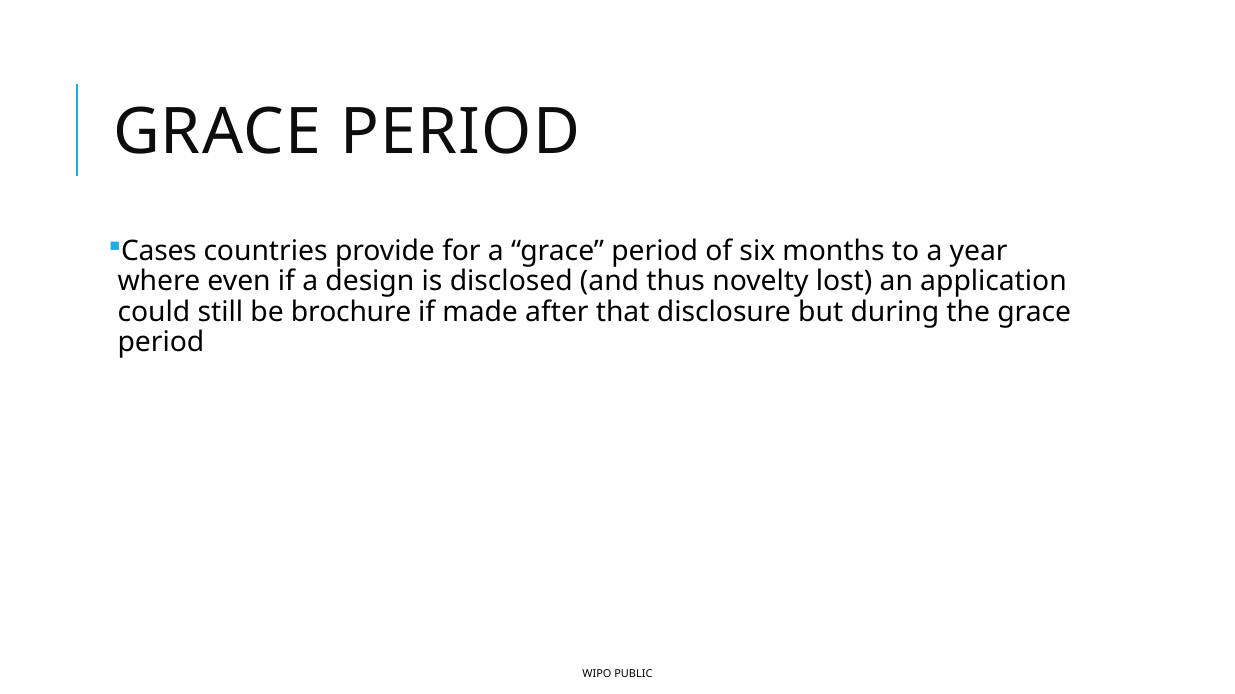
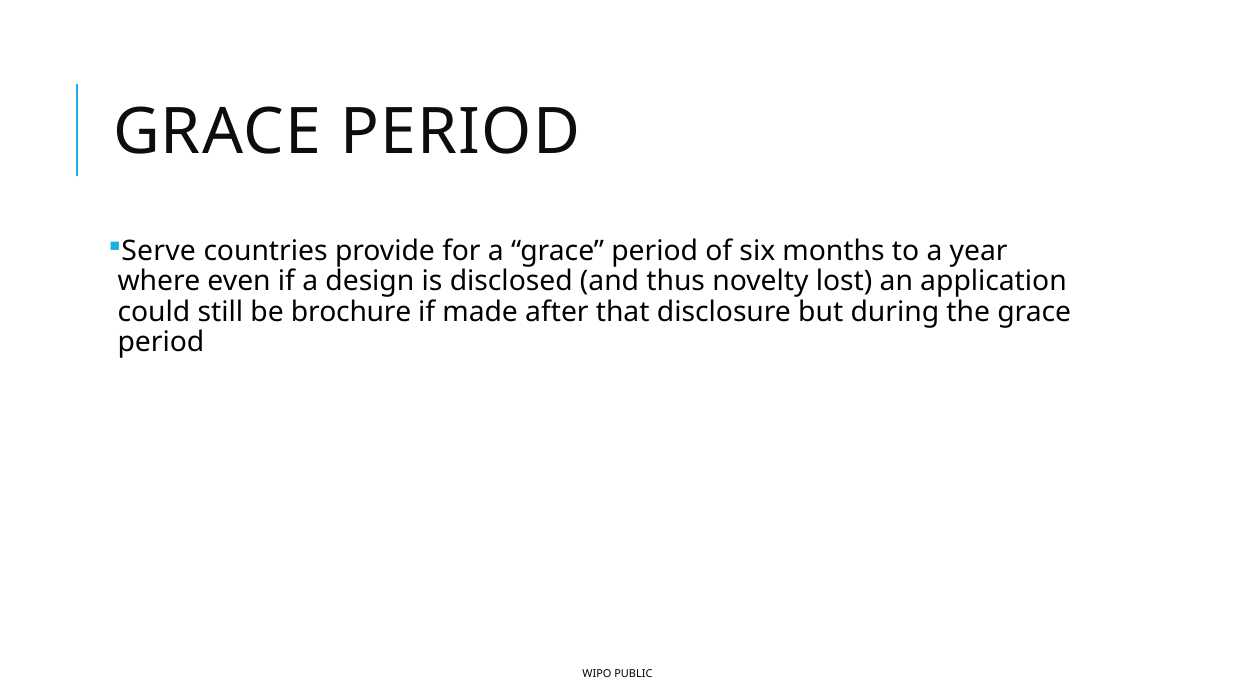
Cases: Cases -> Serve
